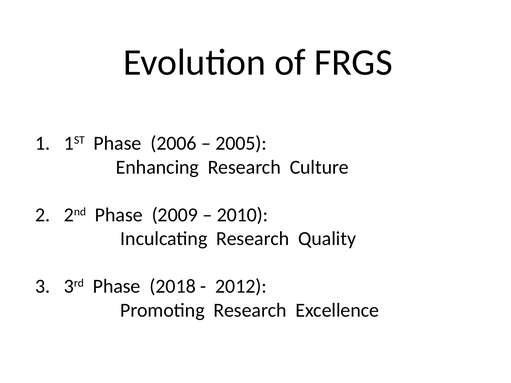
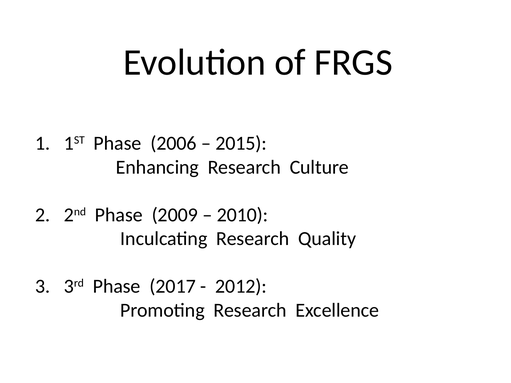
2005: 2005 -> 2015
2018: 2018 -> 2017
